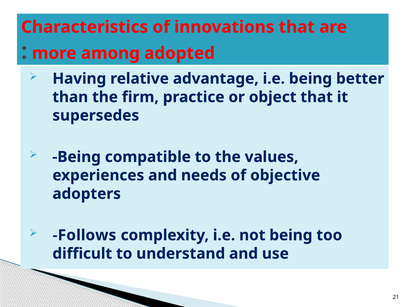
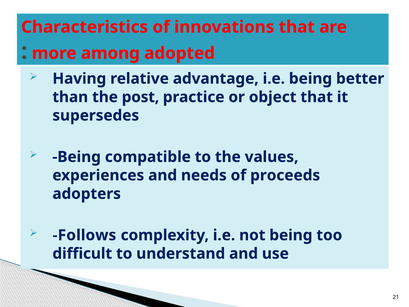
firm: firm -> post
objective: objective -> proceeds
